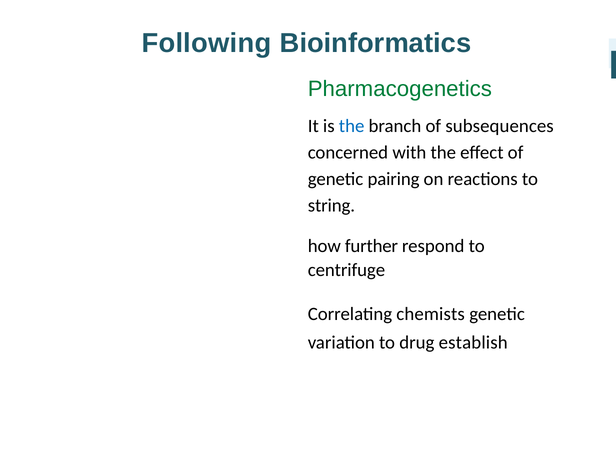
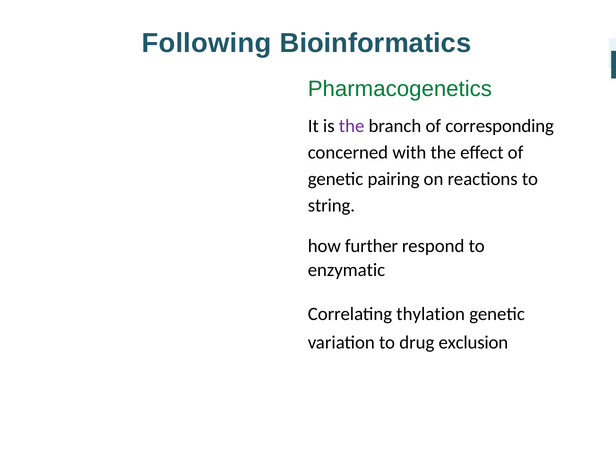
the at (352, 126) colour: blue -> purple
subsequences: subsequences -> corresponding
centrifuge: centrifuge -> enzymatic
chemists: chemists -> thylation
establish: establish -> exclusion
